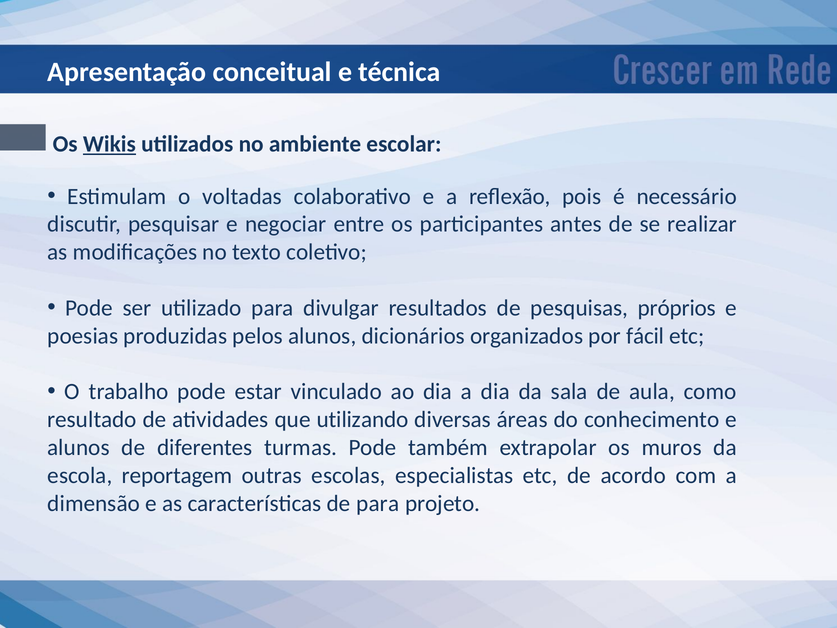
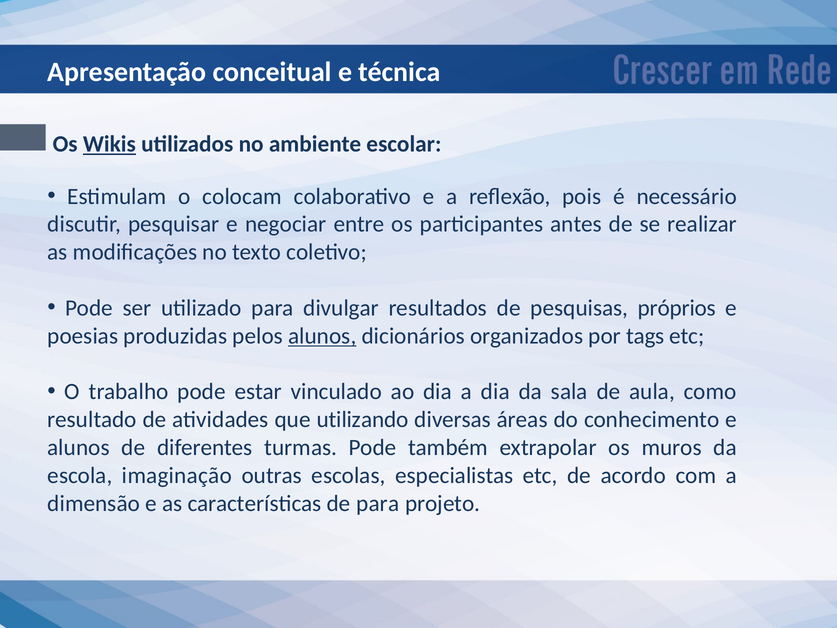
voltadas: voltadas -> colocam
alunos at (322, 336) underline: none -> present
fácil: fácil -> tags
reportagem: reportagem -> imaginação
